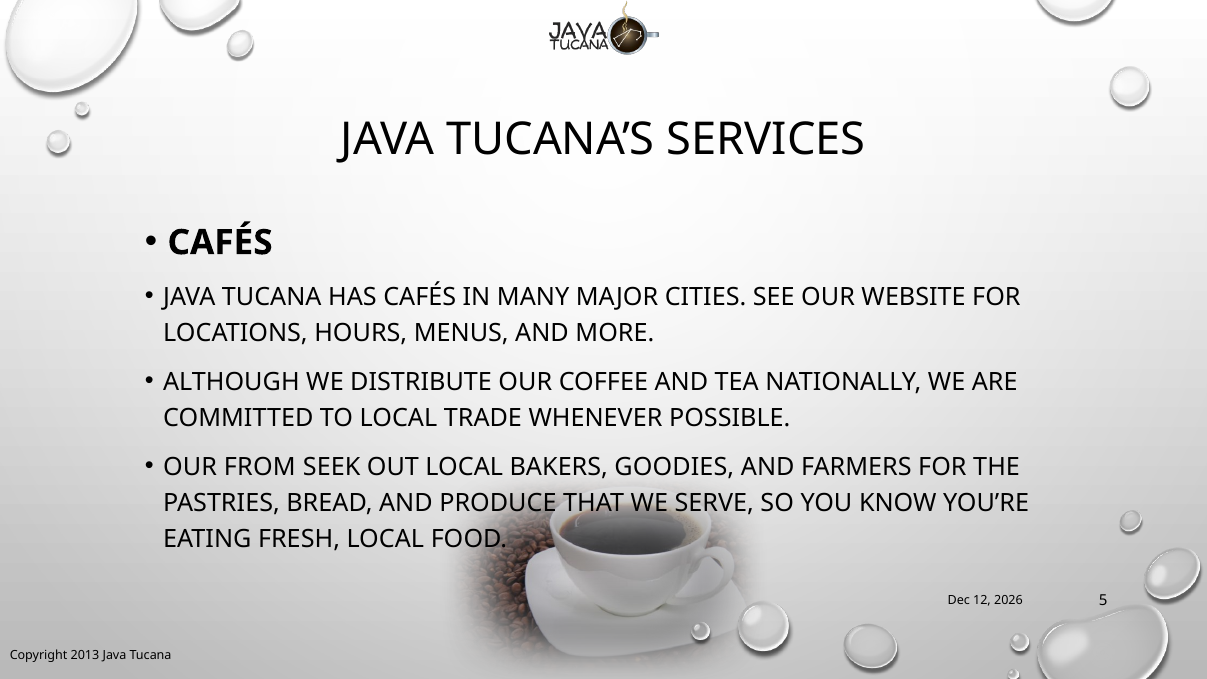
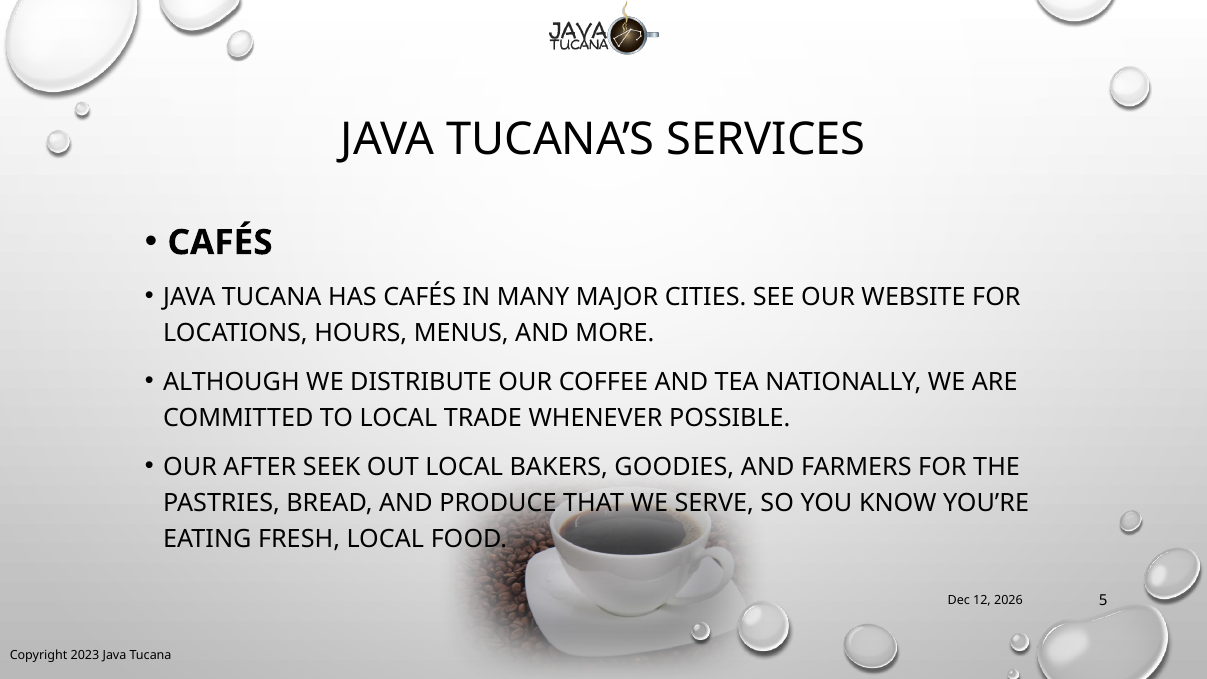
FROM: FROM -> AFTER
2013: 2013 -> 2023
